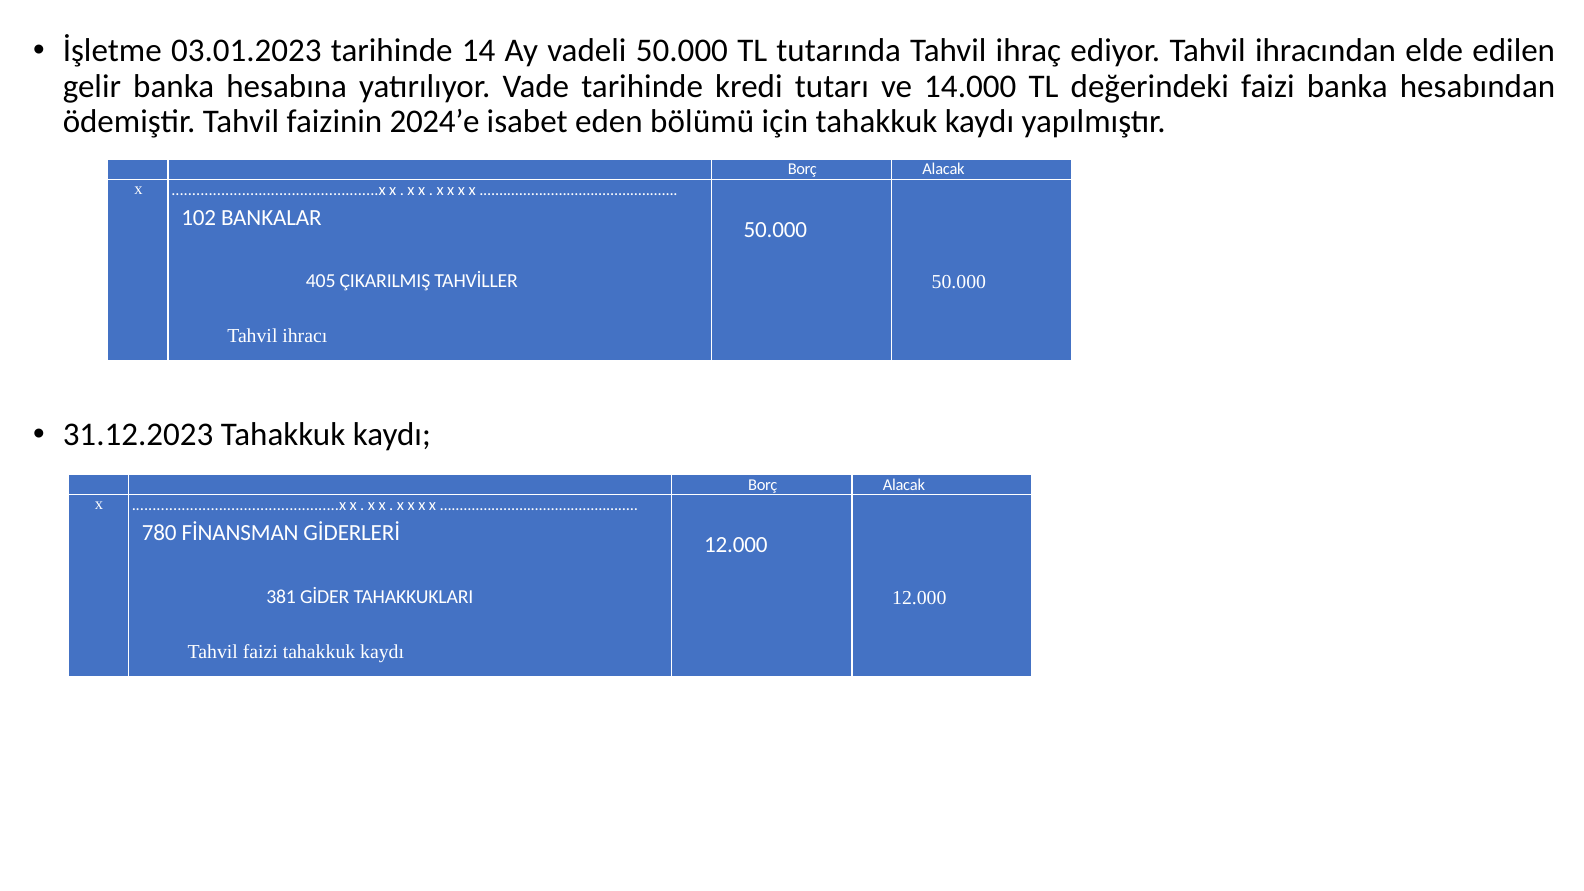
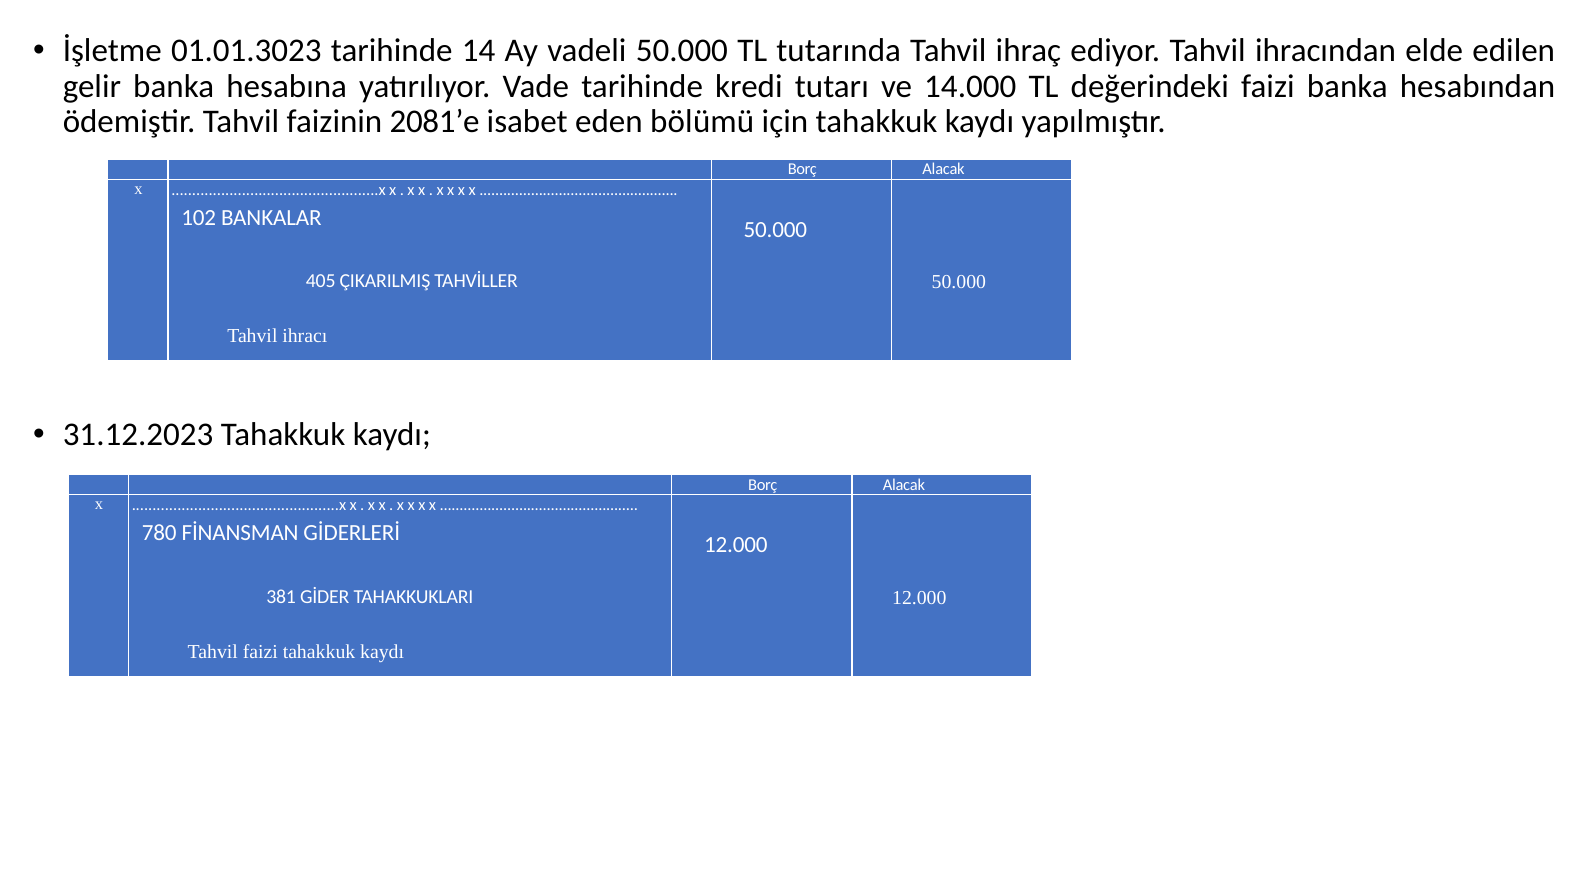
03.01.2023: 03.01.2023 -> 01.01.3023
2024’e: 2024’e -> 2081’e
